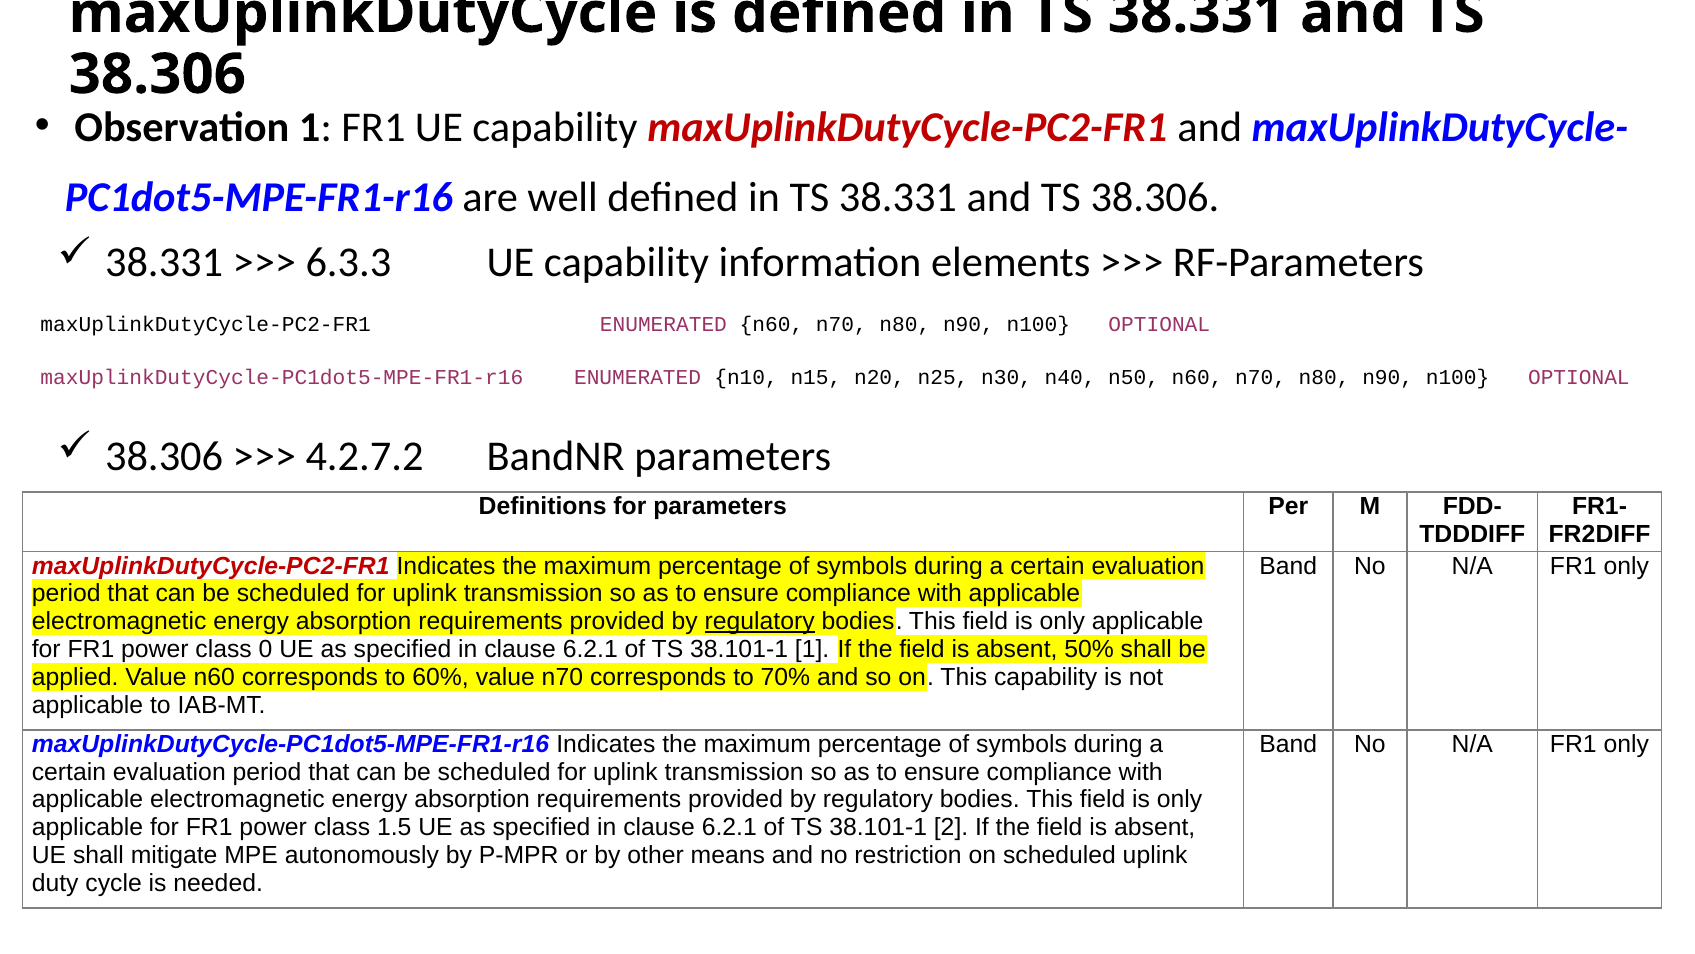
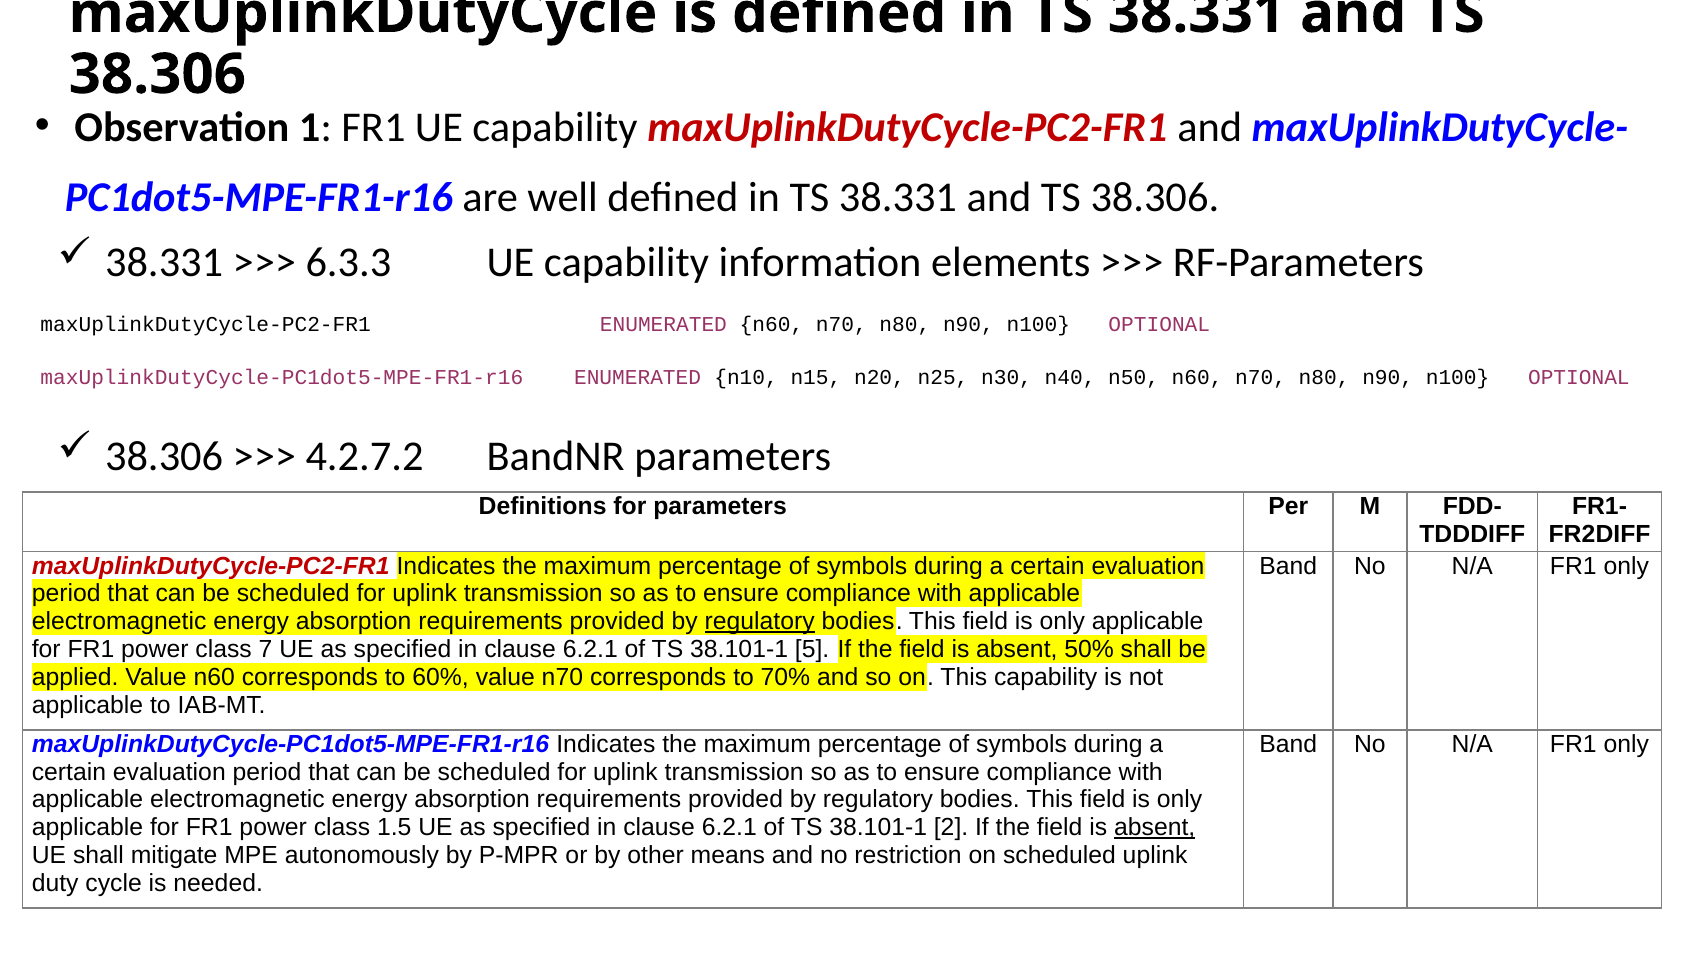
0: 0 -> 7
38.101-1 1: 1 -> 5
absent at (1155, 827) underline: none -> present
